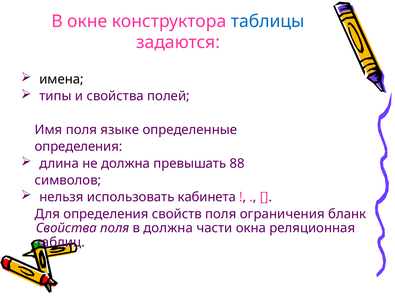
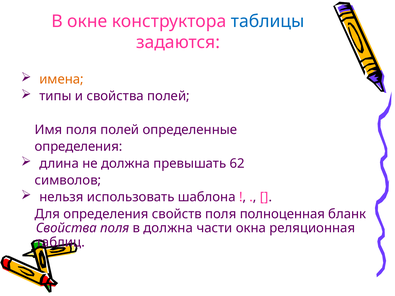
имена colour: black -> orange
поля языке: языке -> полей
88: 88 -> 62
кабинета: кабинета -> шаблона
ограничения: ограничения -> полноценная
